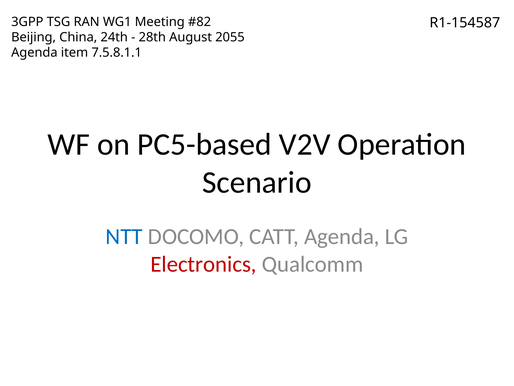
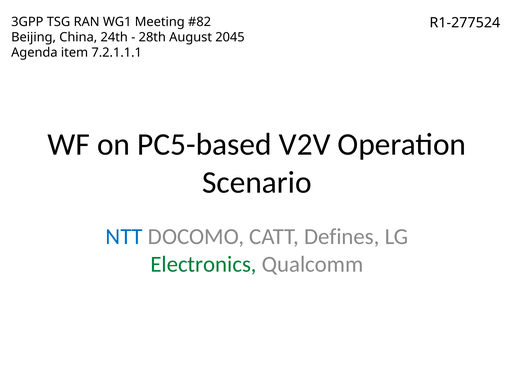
R1-154587: R1-154587 -> R1-277524
2055: 2055 -> 2045
7.5.8.1.1: 7.5.8.1.1 -> 7.2.1.1.1
CATT Agenda: Agenda -> Defines
Electronics colour: red -> green
